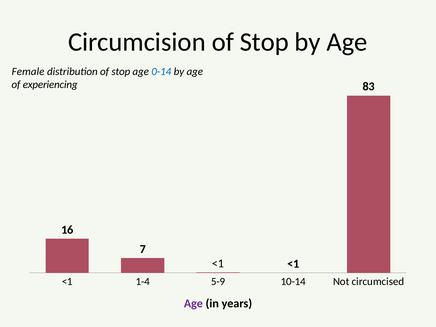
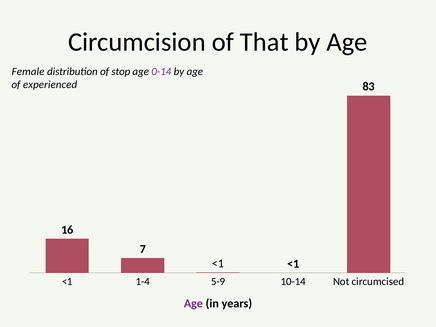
Circumcision of Stop: Stop -> That
0-14 colour: blue -> purple
experiencing: experiencing -> experienced
